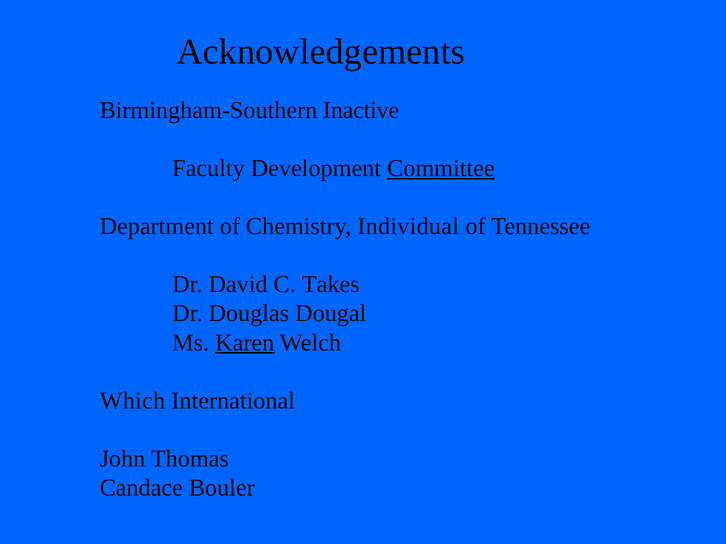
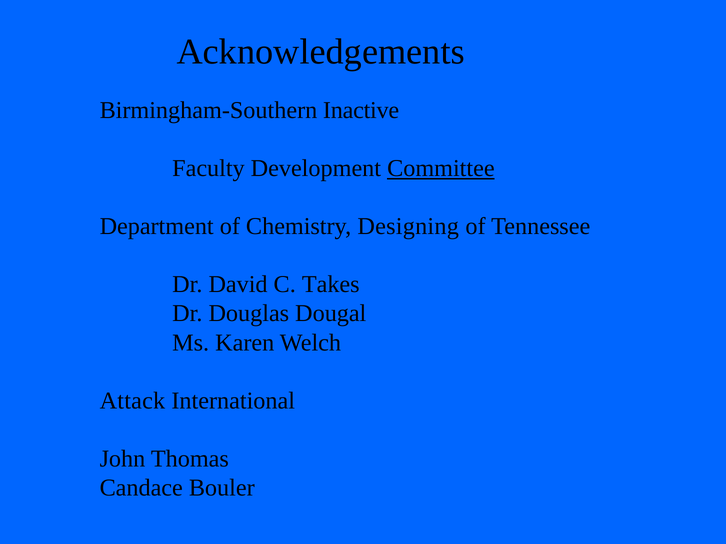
Individual: Individual -> Designing
Karen underline: present -> none
Which: Which -> Attack
